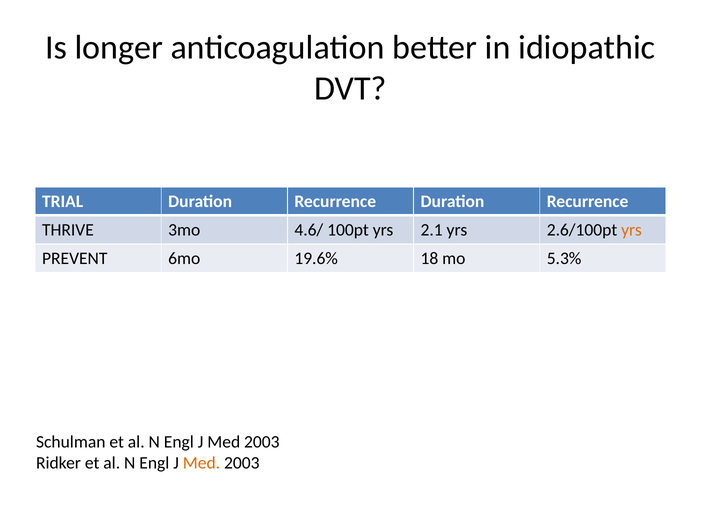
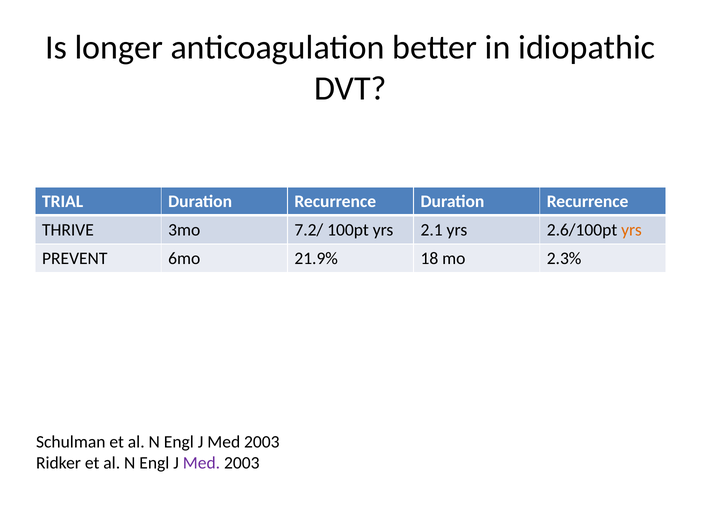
4.6/: 4.6/ -> 7.2/
19.6%: 19.6% -> 21.9%
5.3%: 5.3% -> 2.3%
Med at (201, 463) colour: orange -> purple
